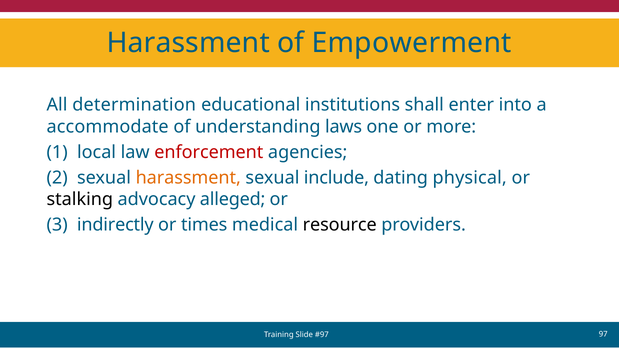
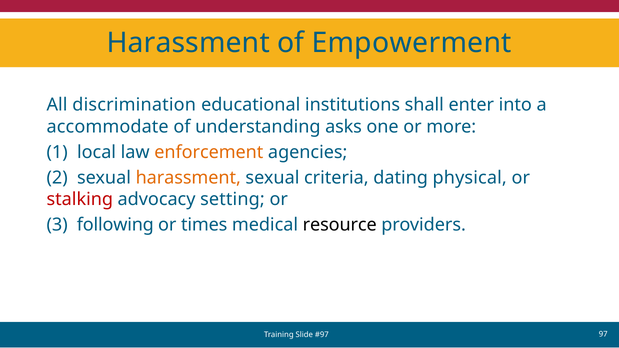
determination: determination -> discrimination
laws: laws -> asks
enforcement colour: red -> orange
include: include -> criteria
stalking colour: black -> red
alleged: alleged -> setting
indirectly: indirectly -> following
